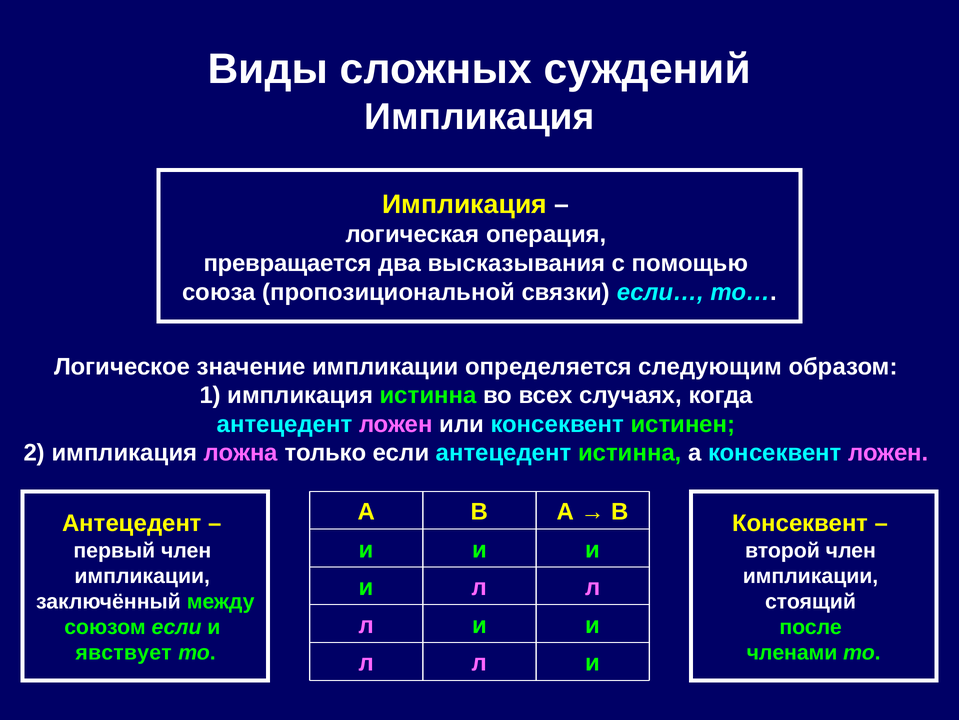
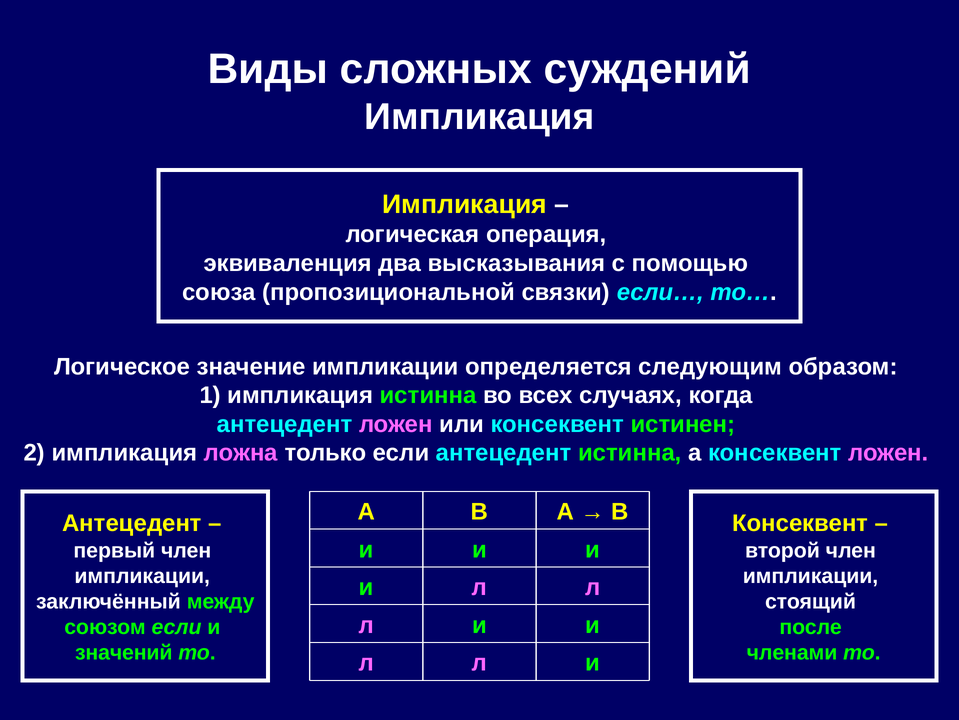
превращается: превращается -> эквиваленция
явствует: явствует -> значений
